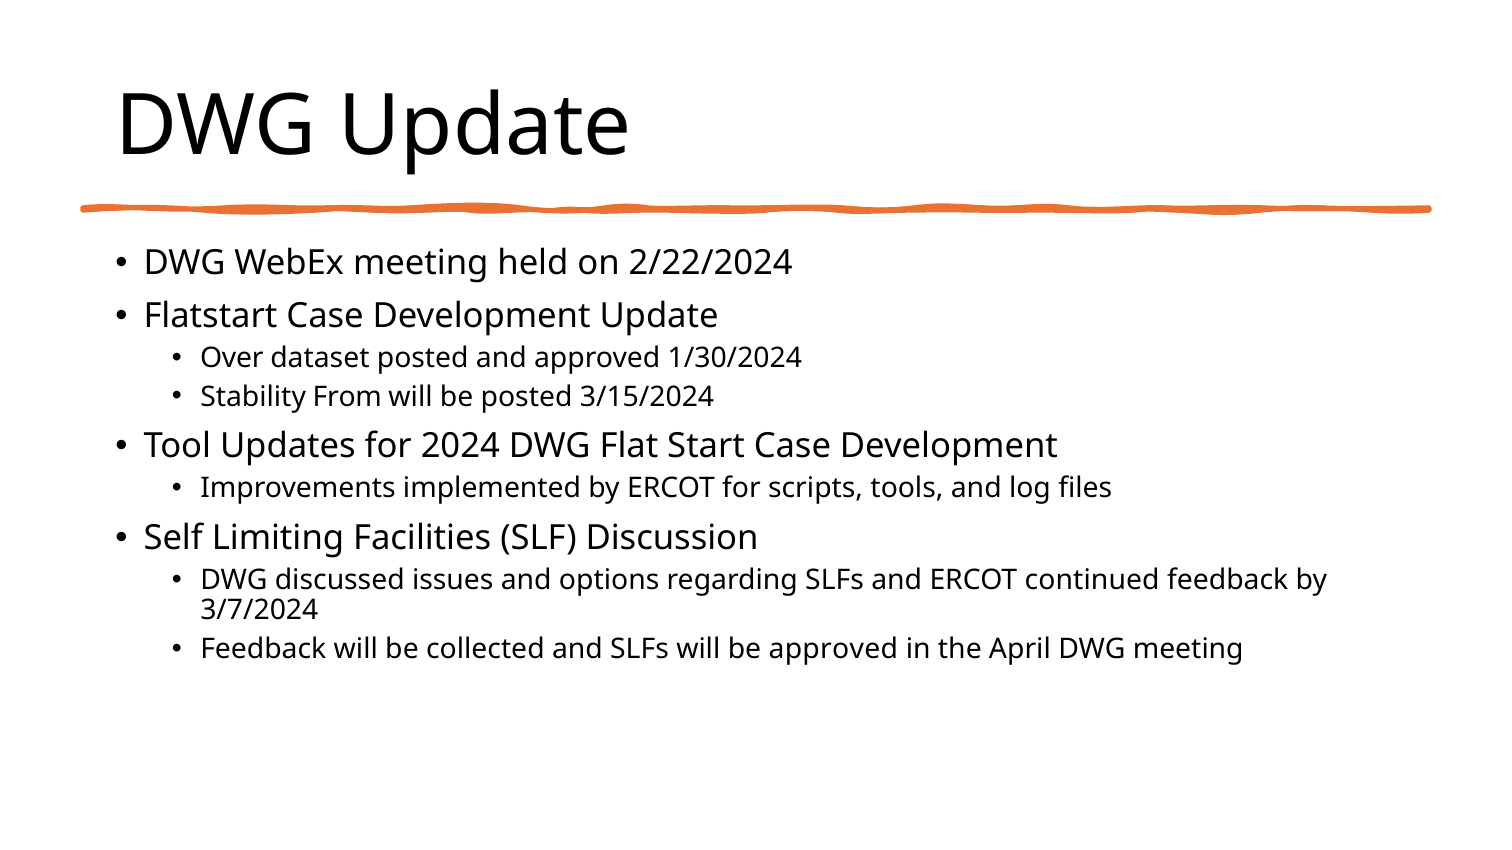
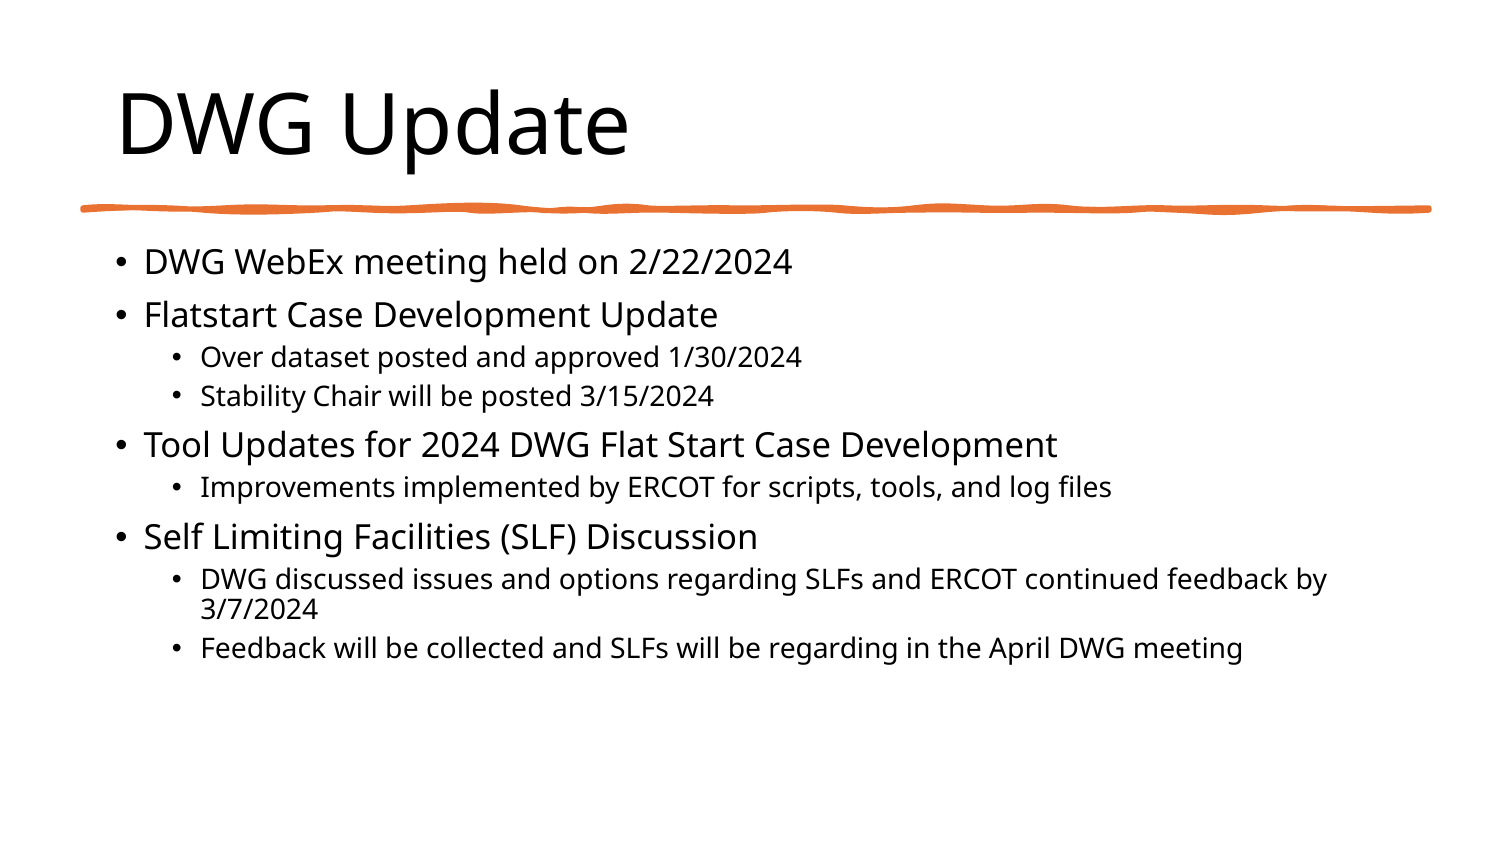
From: From -> Chair
be approved: approved -> regarding
